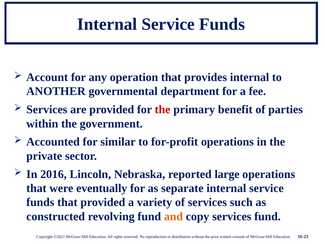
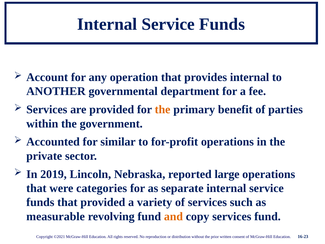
the at (163, 109) colour: red -> orange
2016: 2016 -> 2019
eventually: eventually -> categories
constructed: constructed -> measurable
